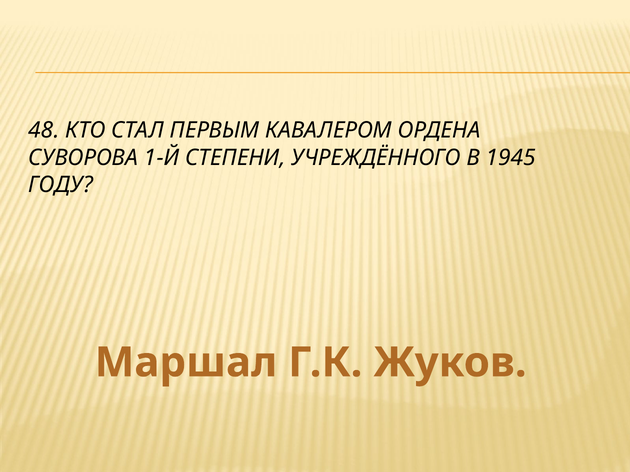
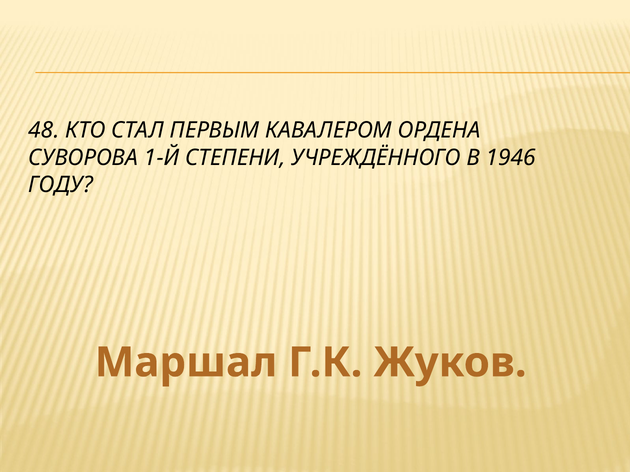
1945: 1945 -> 1946
